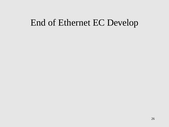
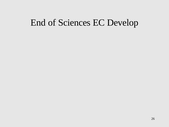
Ethernet: Ethernet -> Sciences
